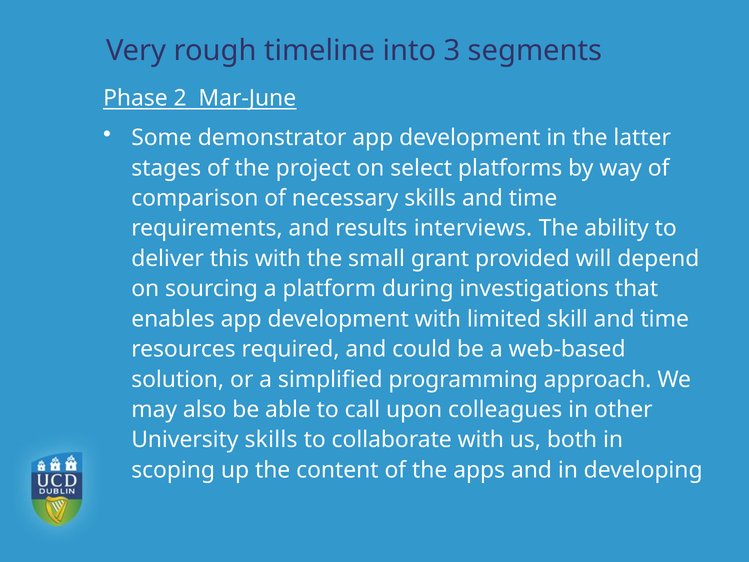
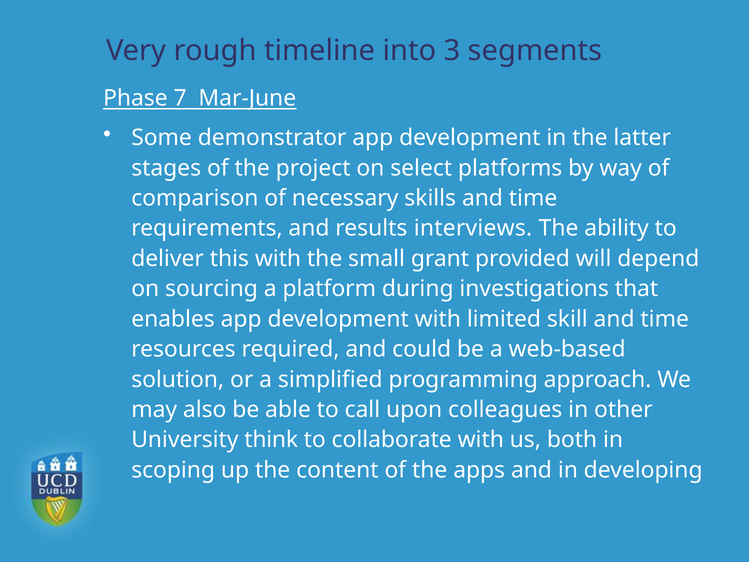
2: 2 -> 7
University skills: skills -> think
